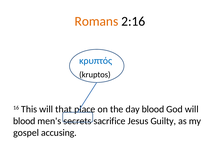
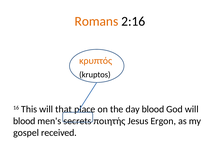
κρυπτός colour: blue -> orange
sacrifice: sacrifice -> ποιητής
Guilty: Guilty -> Ergon
accusing: accusing -> received
